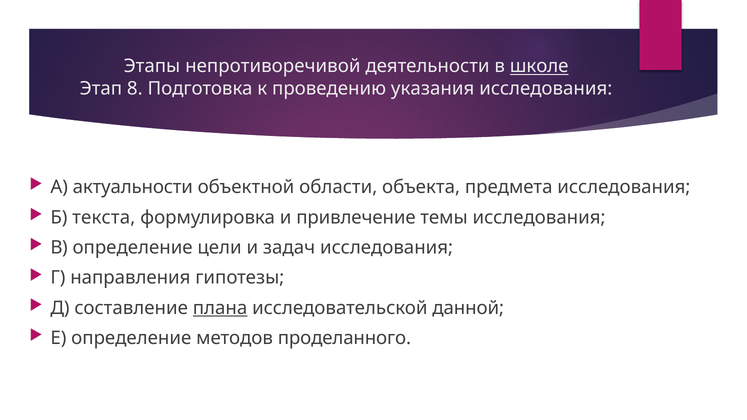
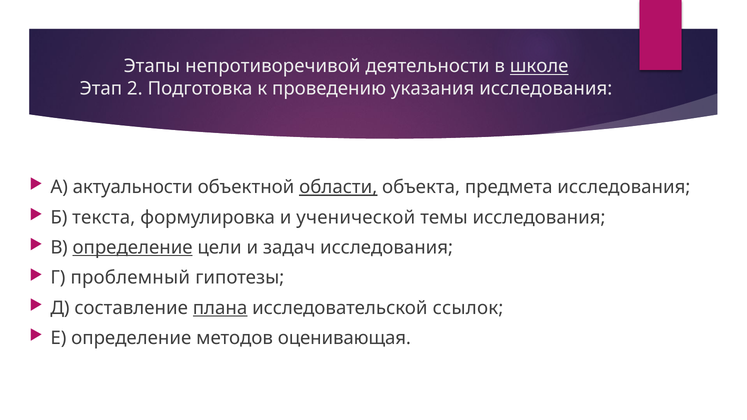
8: 8 -> 2
области underline: none -> present
привлечение: привлечение -> ученической
определение at (133, 248) underline: none -> present
направления: направления -> проблемный
данной: данной -> ссылок
проделанного: проделанного -> оценивающая
